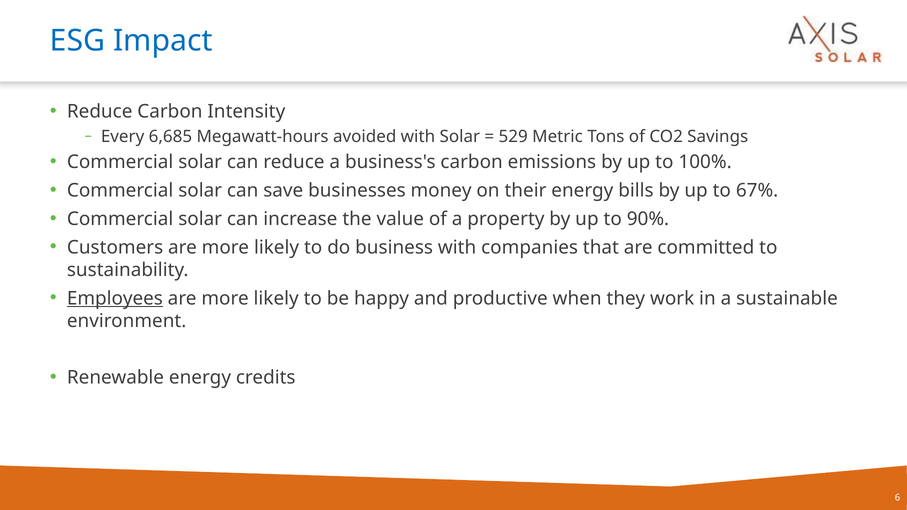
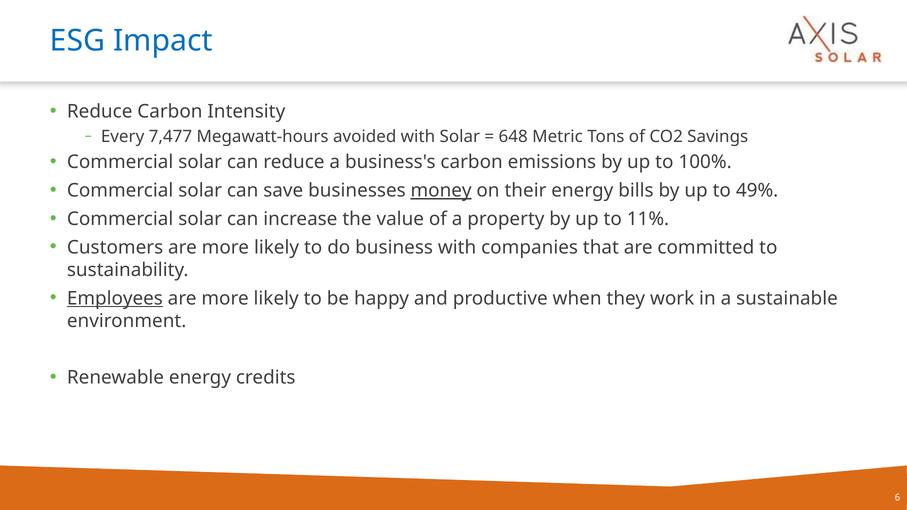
6,685: 6,685 -> 7,477
529: 529 -> 648
money underline: none -> present
67%: 67% -> 49%
90%: 90% -> 11%
